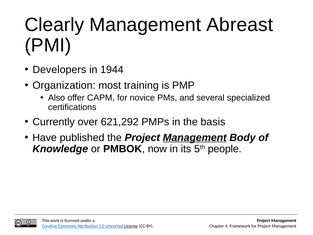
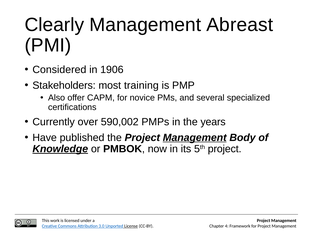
Developers: Developers -> Considered
1944: 1944 -> 1906
Organization: Organization -> Stakeholders
621,292: 621,292 -> 590,002
basis: basis -> years
Knowledge underline: none -> present
5th people: people -> project
